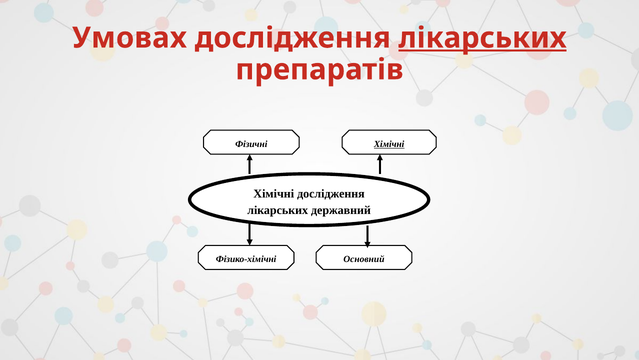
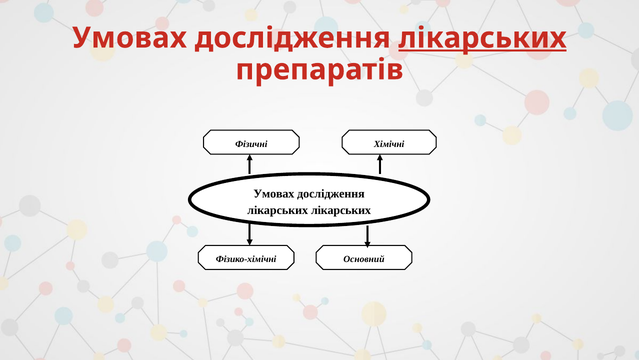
Хімічні at (389, 144) underline: present -> none
Хімічні at (274, 194): Хімічні -> Умовах
лікарських державний: державний -> лікарських
